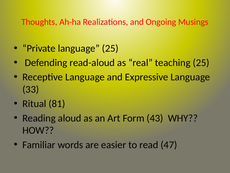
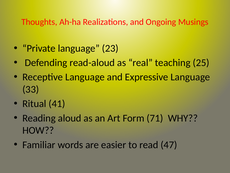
language 25: 25 -> 23
81: 81 -> 41
43: 43 -> 71
